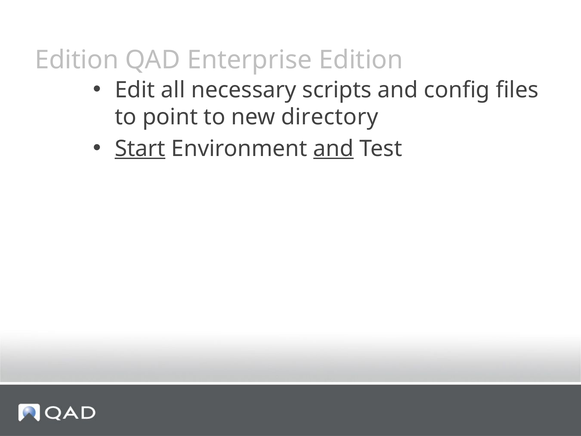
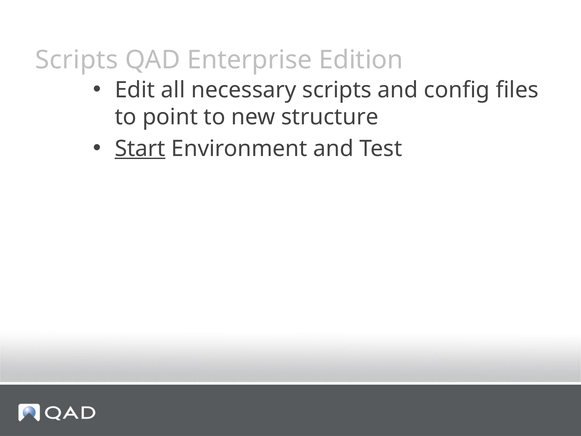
Edition at (77, 60): Edition -> Scripts
directory: directory -> structure
and at (333, 149) underline: present -> none
